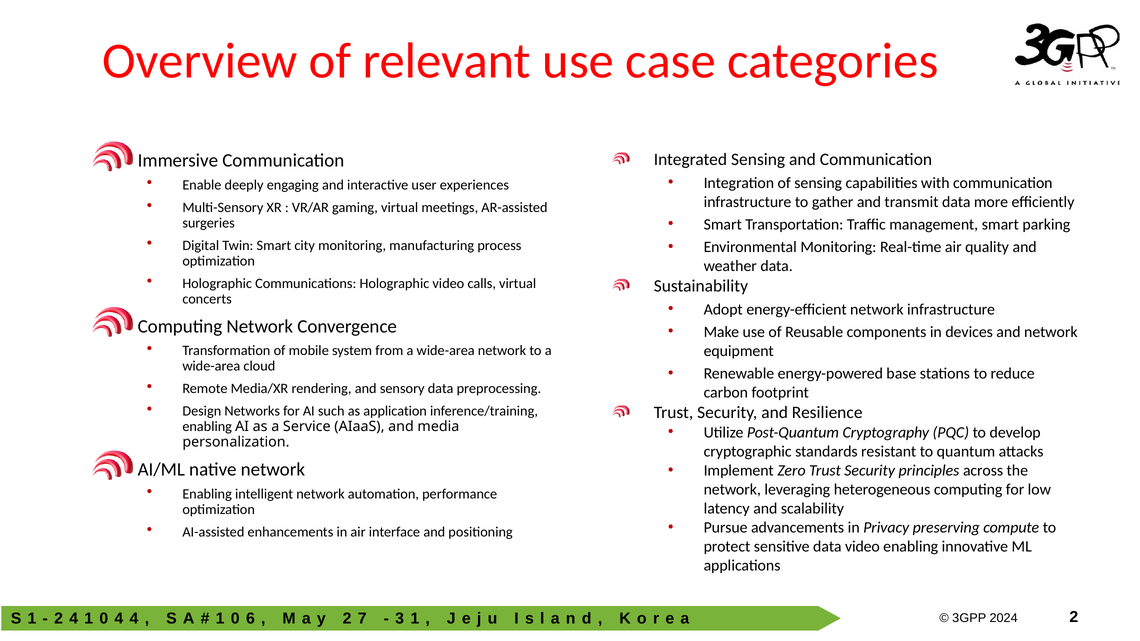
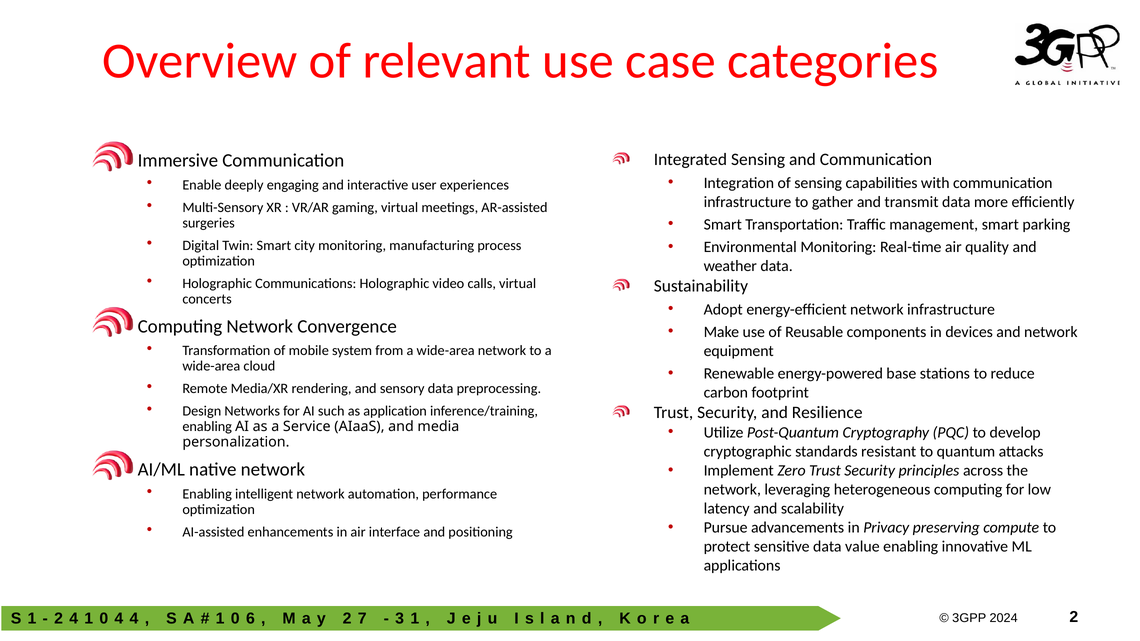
data video: video -> value
